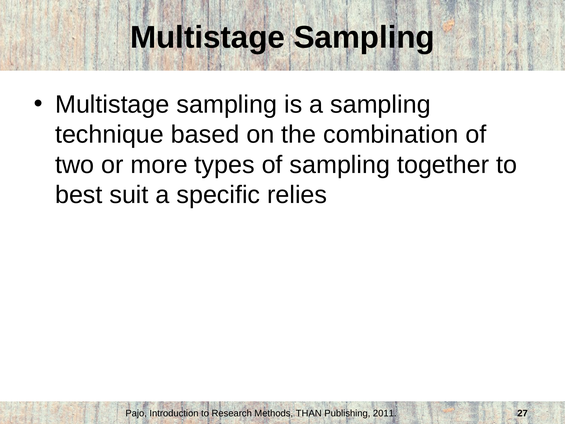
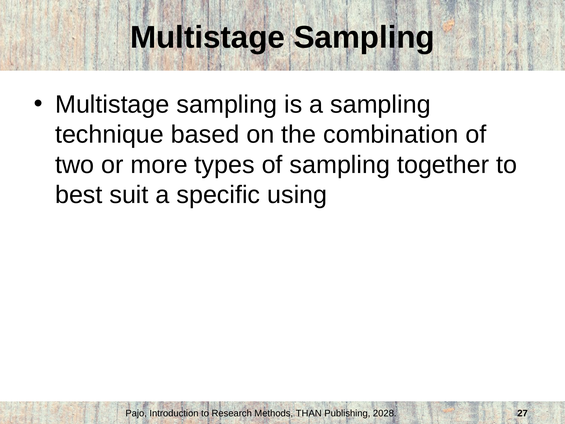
relies: relies -> using
2011: 2011 -> 2028
